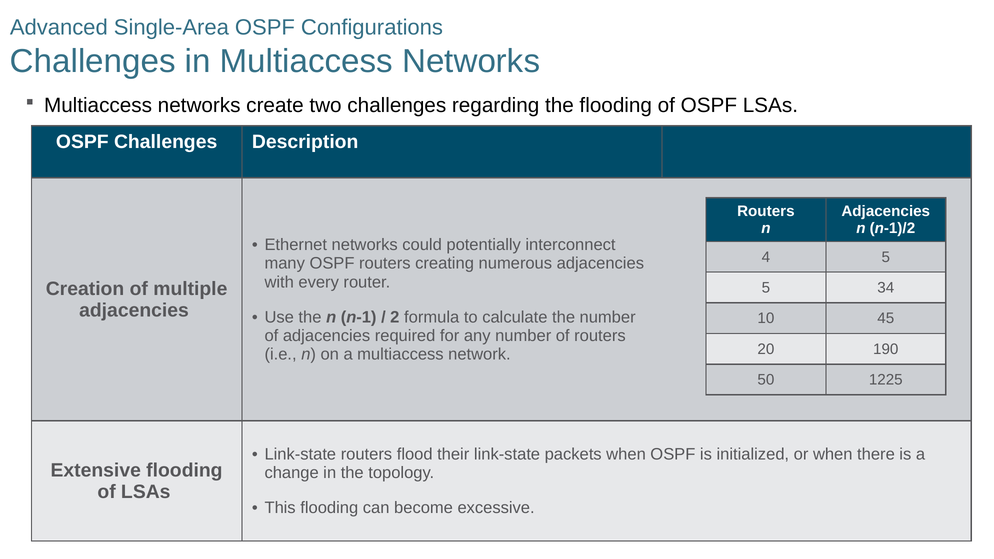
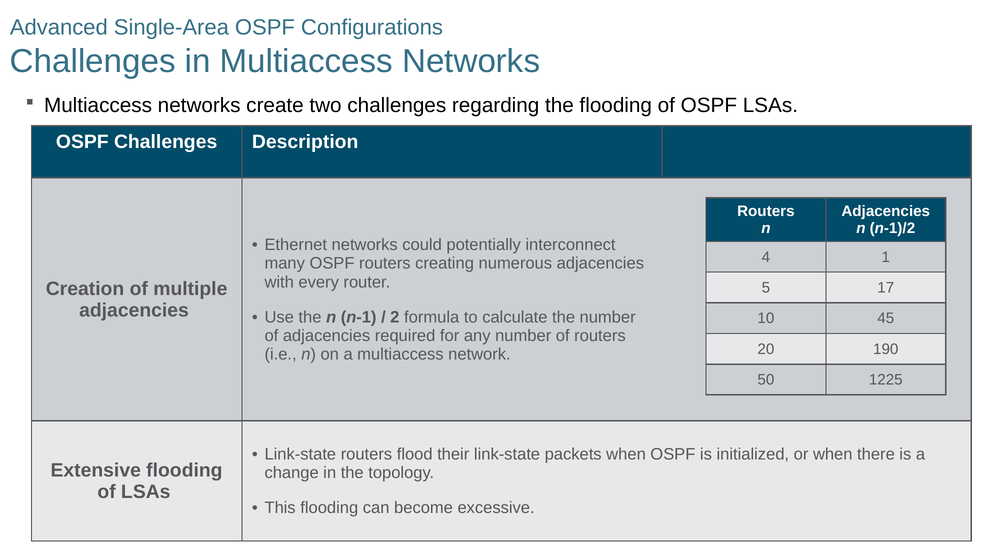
4 5: 5 -> 1
34: 34 -> 17
